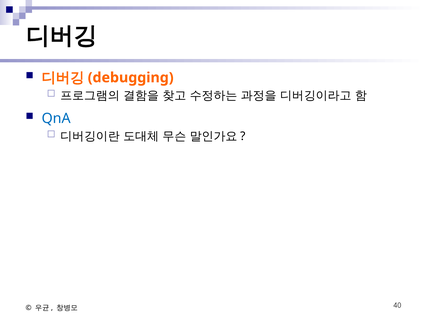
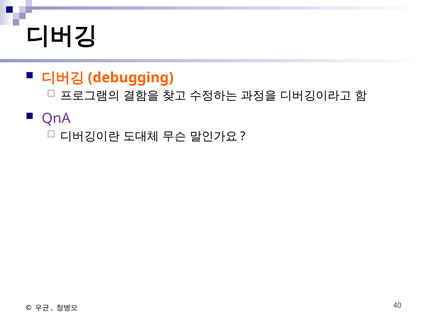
QnA colour: blue -> purple
